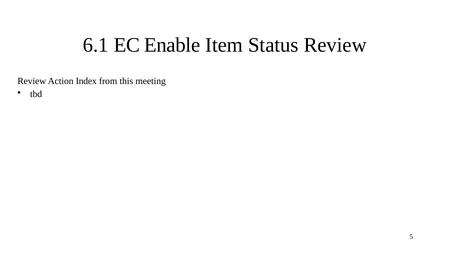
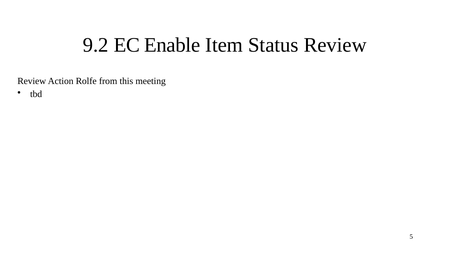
6.1: 6.1 -> 9.2
Index: Index -> Rolfe
